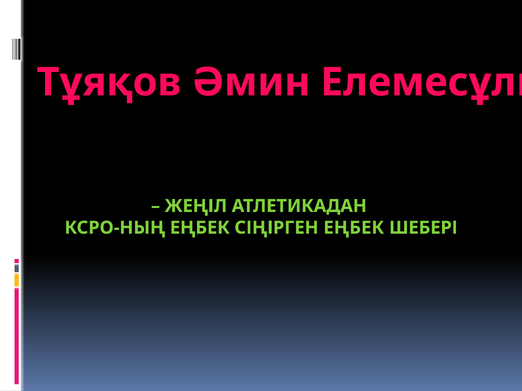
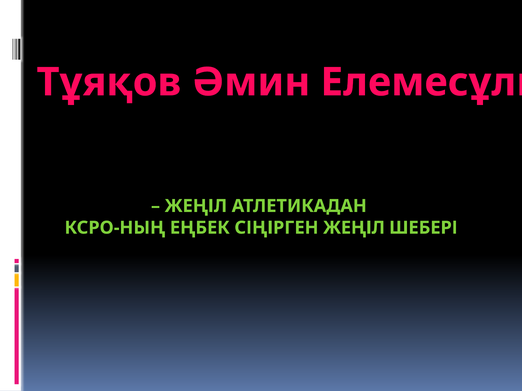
СІҢІРГЕН ЕҢБЕК: ЕҢБЕК -> ЖЕҢІЛ
